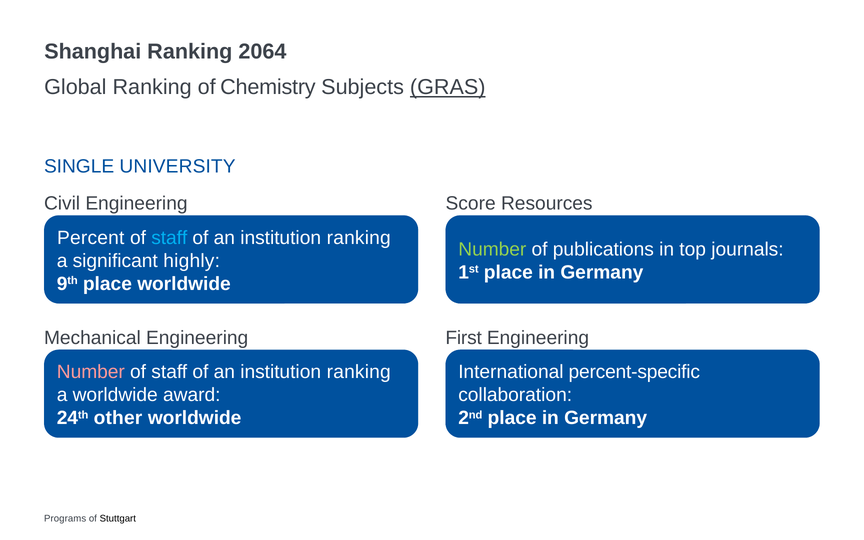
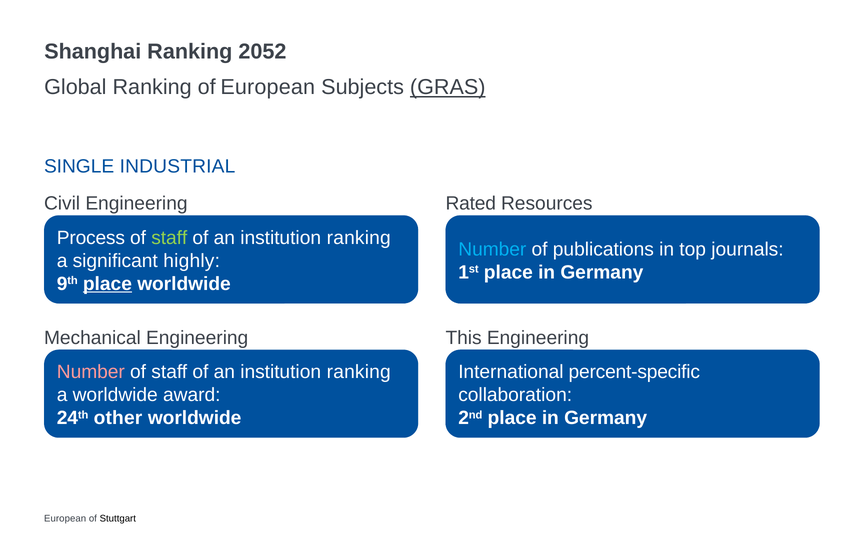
2064: 2064 -> 2052
of Chemistry: Chemistry -> European
UNIVERSITY: UNIVERSITY -> INDUSTRIAL
Score: Score -> Rated
Percent: Percent -> Process
staff at (169, 238) colour: light blue -> light green
Number at (492, 249) colour: light green -> light blue
place at (107, 284) underline: none -> present
First: First -> This
Programs at (65, 518): Programs -> European
